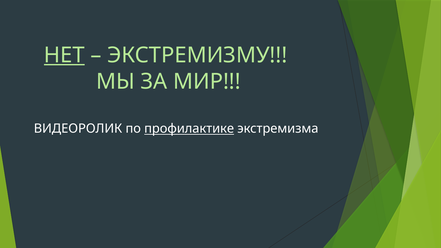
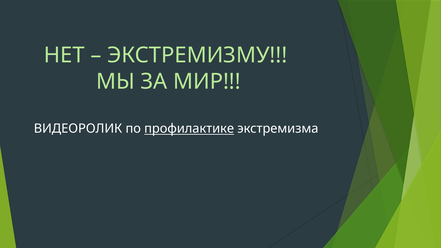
НЕТ underline: present -> none
